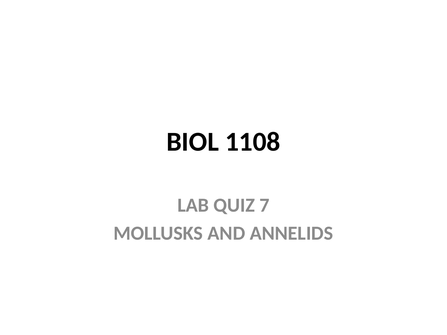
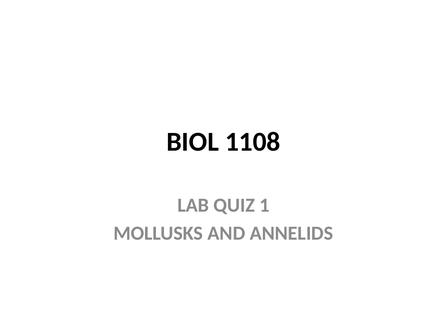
7: 7 -> 1
